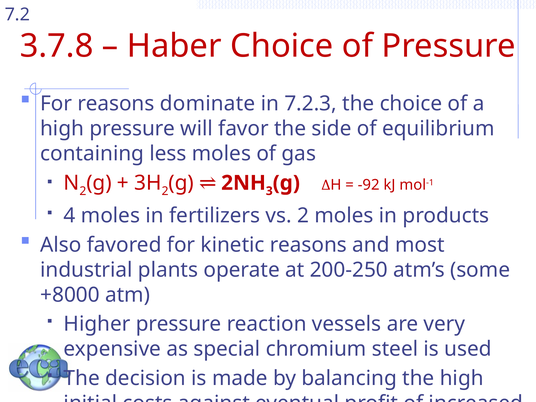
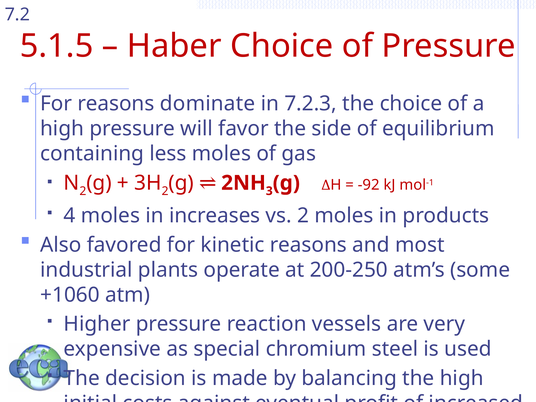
3.7.8: 3.7.8 -> 5.1.5
fertilizers: fertilizers -> increases
+8000: +8000 -> +1060
